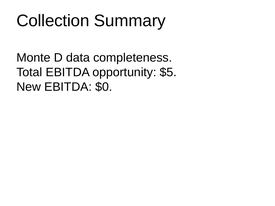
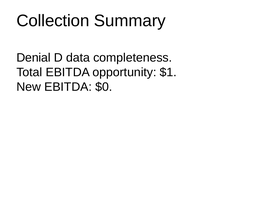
Monte: Monte -> Denial
$5: $5 -> $1
